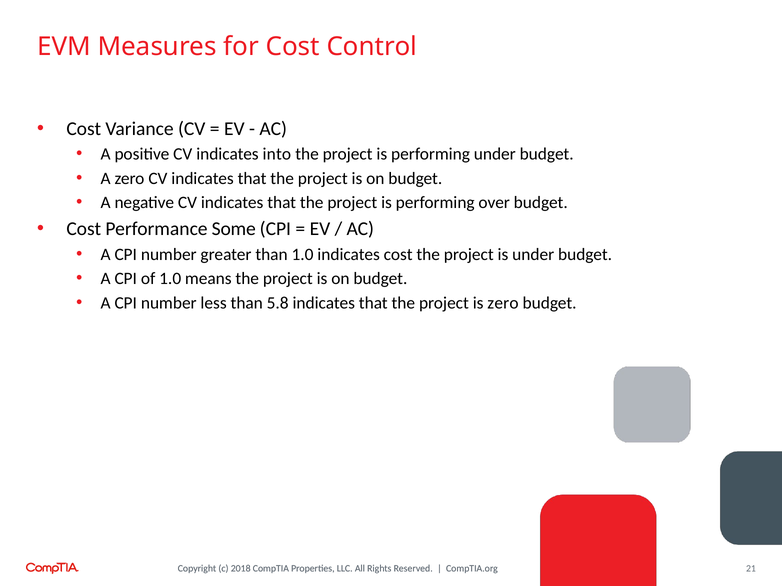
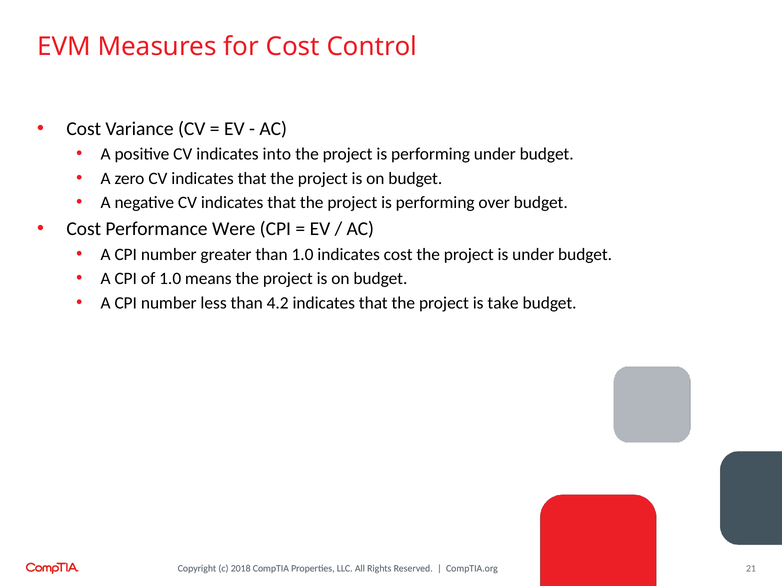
Some: Some -> Were
5.8: 5.8 -> 4.2
is zero: zero -> take
